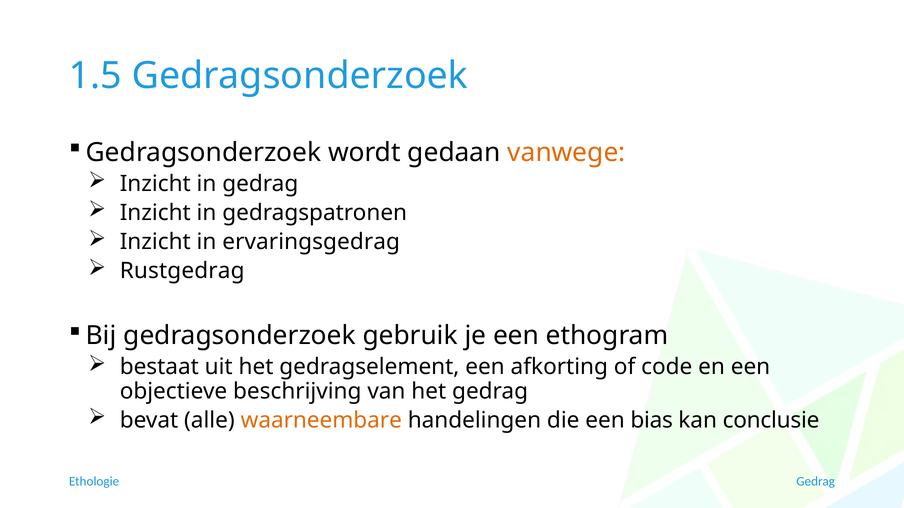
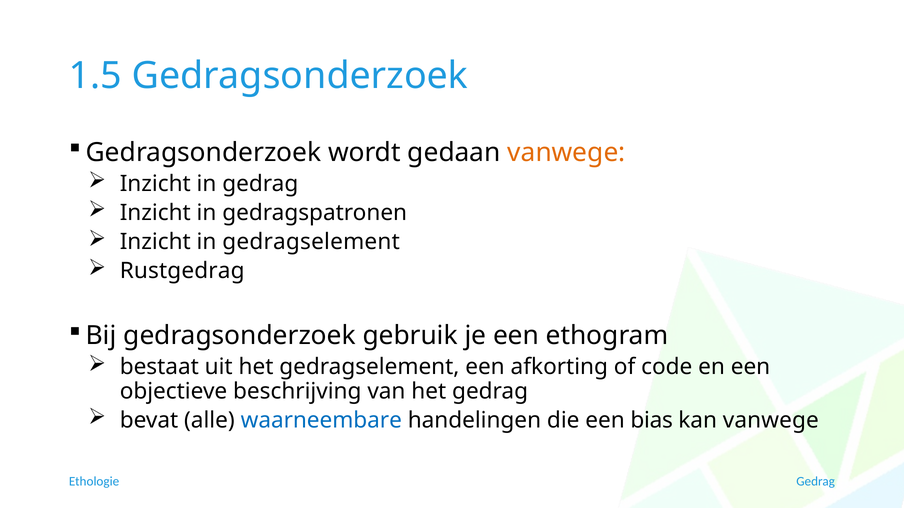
in ervaringsgedrag: ervaringsgedrag -> gedragselement
waarneembare colour: orange -> blue
kan conclusie: conclusie -> vanwege
